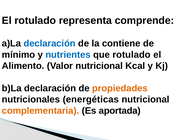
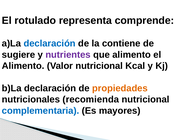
mínimo: mínimo -> sugiere
nutrientes colour: blue -> purple
que rotulado: rotulado -> alimento
energéticas: energéticas -> recomienda
complementaria colour: orange -> blue
aportada: aportada -> mayores
